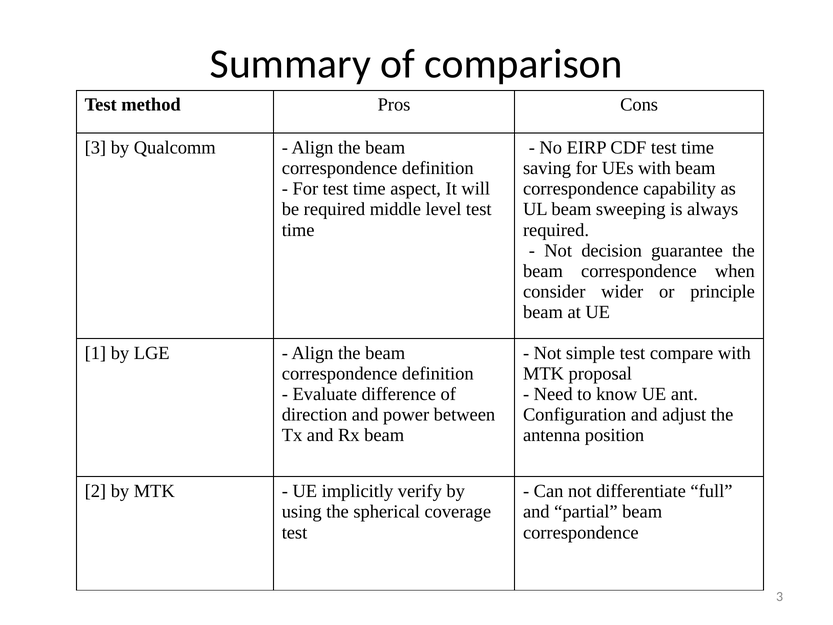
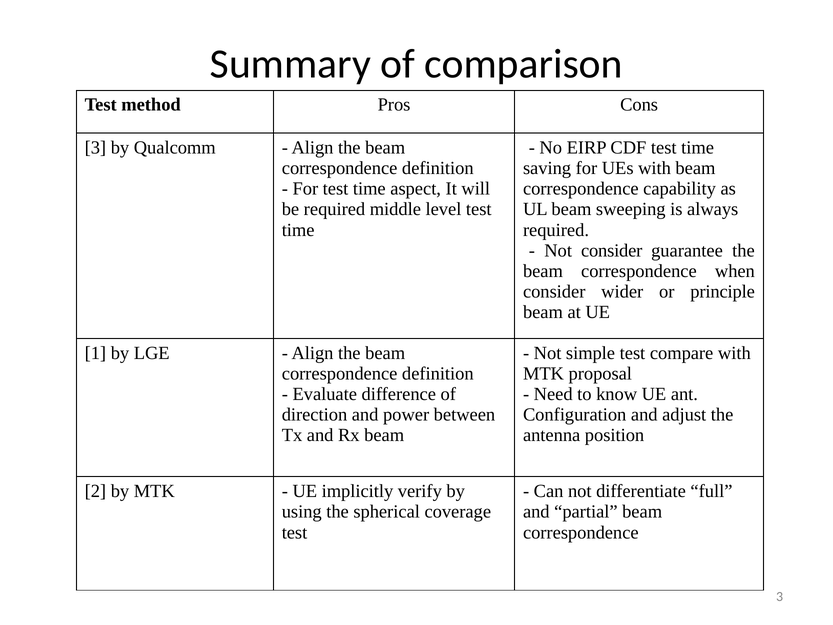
Not decision: decision -> consider
